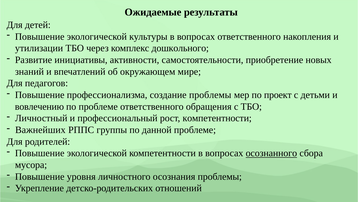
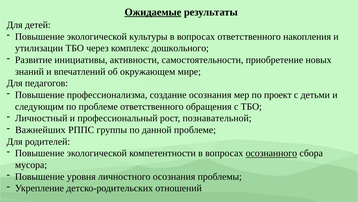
Ожидаемые underline: none -> present
создание проблемы: проблемы -> осознания
вовлечению: вовлечению -> следующим
рост компетентности: компетентности -> познавательной
